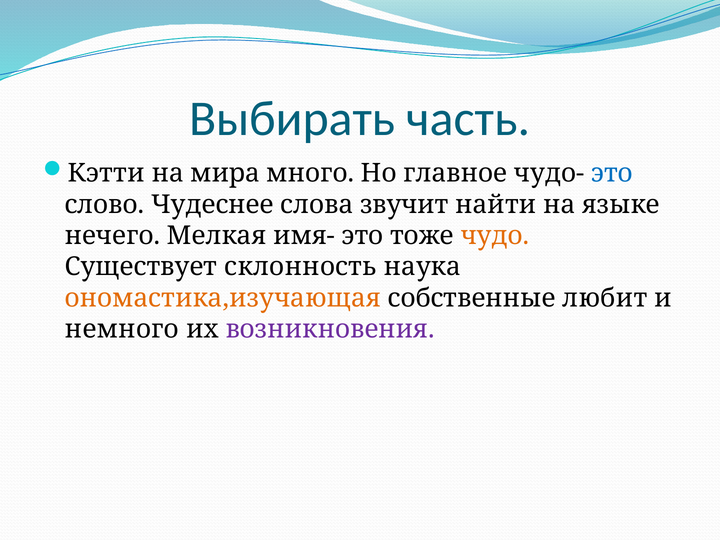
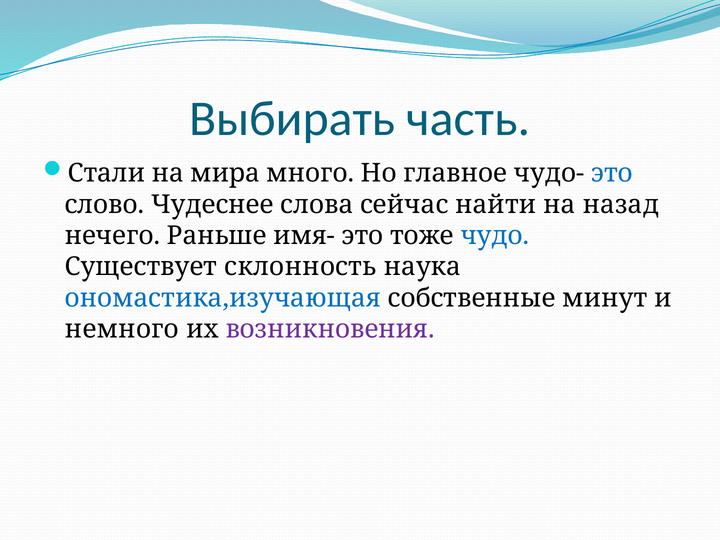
Кэтти: Кэтти -> Стали
звучит: звучит -> сейчас
языке: языке -> назад
Мелкая: Мелкая -> Раньше
чудо colour: orange -> blue
ономастика,изучающая colour: orange -> blue
любит: любит -> минут
